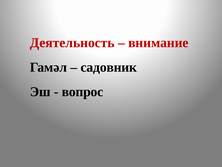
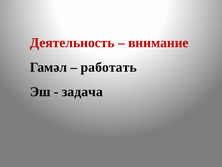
садовник: садовник -> работать
вопрос: вопрос -> задача
